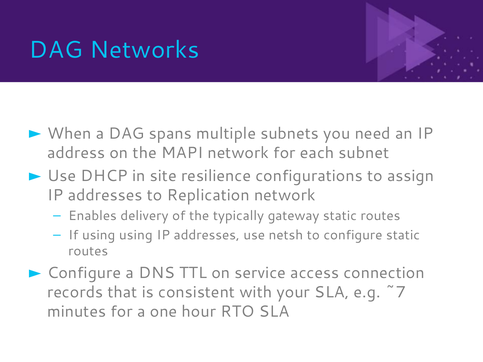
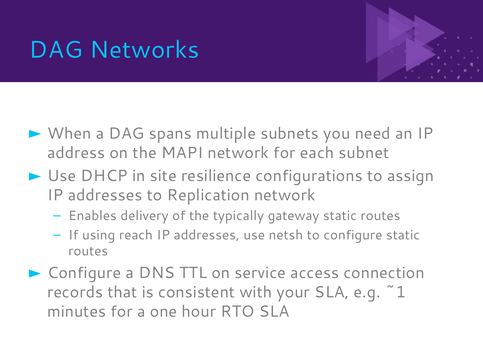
using using: using -> reach
~7: ~7 -> ~1
